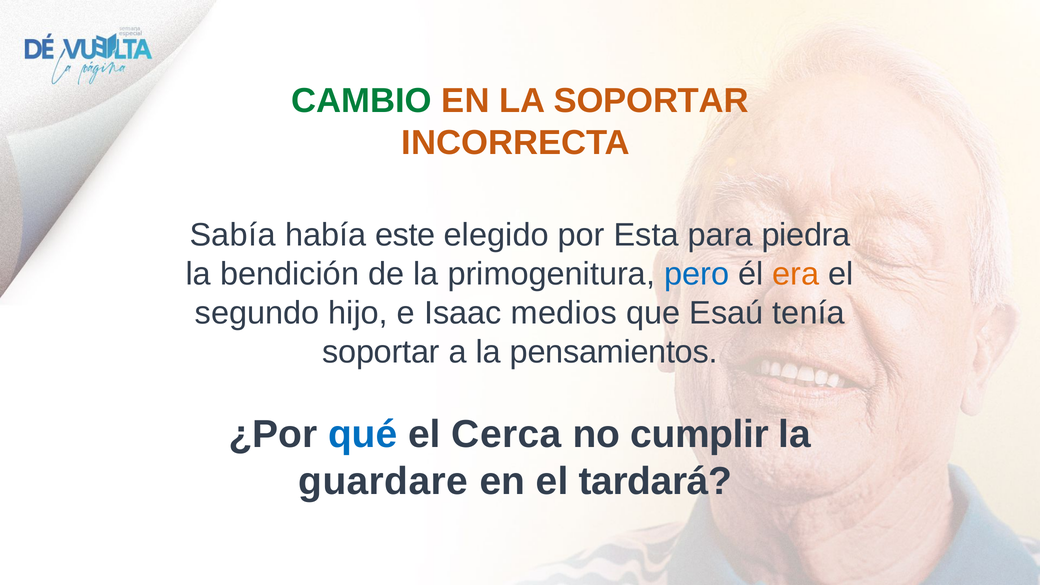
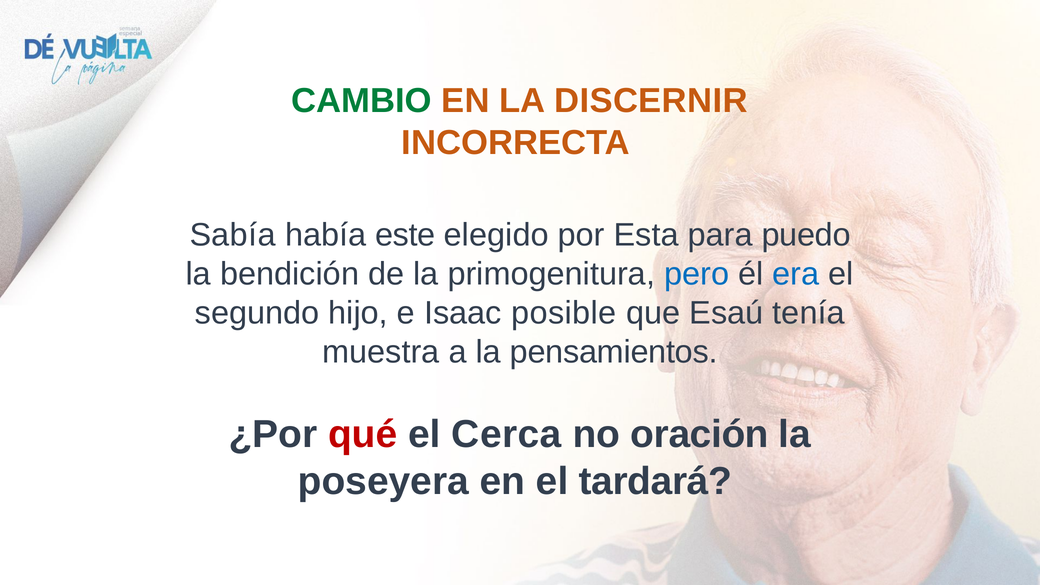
LA SOPORTAR: SOPORTAR -> DISCERNIR
piedra: piedra -> puedo
era colour: orange -> blue
medios: medios -> posible
soportar at (381, 352): soportar -> muestra
qué colour: blue -> red
cumplir: cumplir -> oración
guardare: guardare -> poseyera
